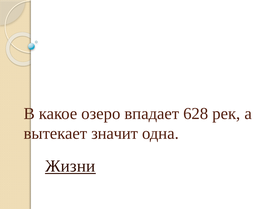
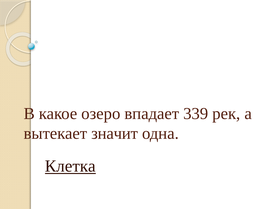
628: 628 -> 339
Жизни: Жизни -> Клетка
